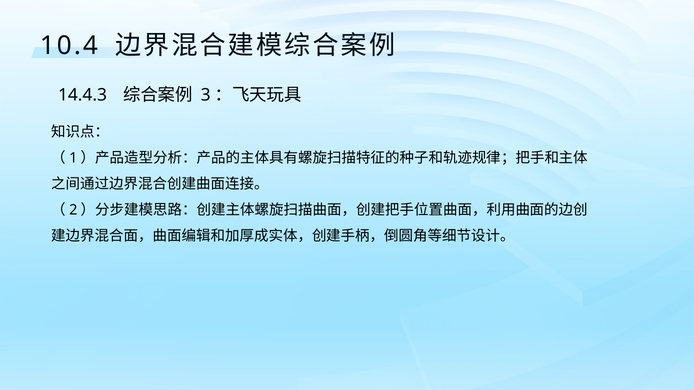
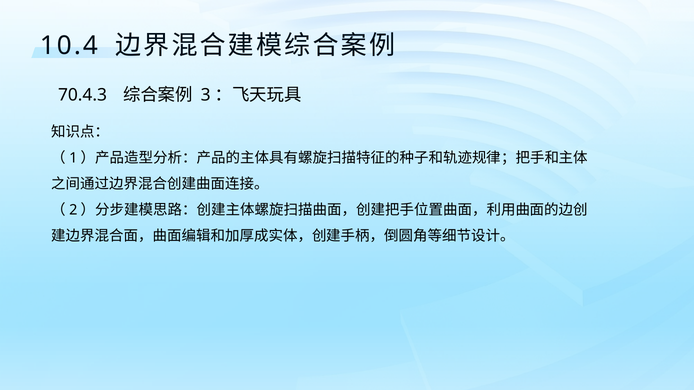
14.4.3: 14.4.3 -> 70.4.3
